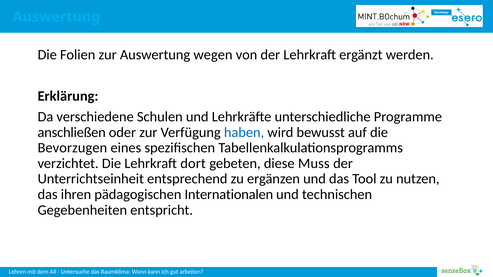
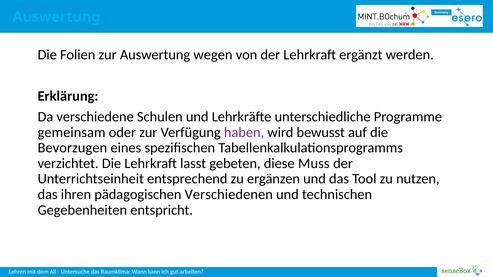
anschließen: anschließen -> gemeinsam
haben colour: blue -> purple
dort: dort -> lasst
Internationalen: Internationalen -> Verschiedenen
